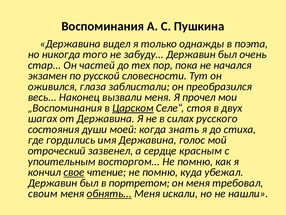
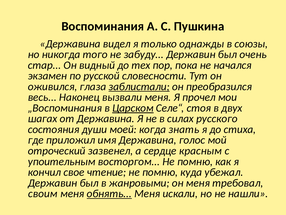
поэта: поэта -> союзы
частей: частей -> видный
заблистали underline: none -> present
гордились: гордились -> приложил
свое underline: present -> none
портретом: портретом -> жанровыми
